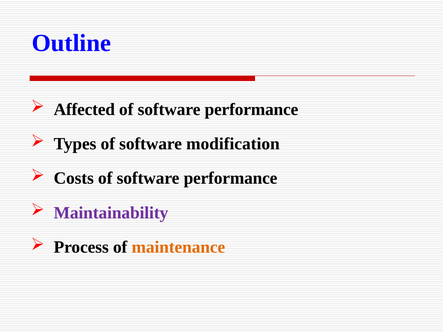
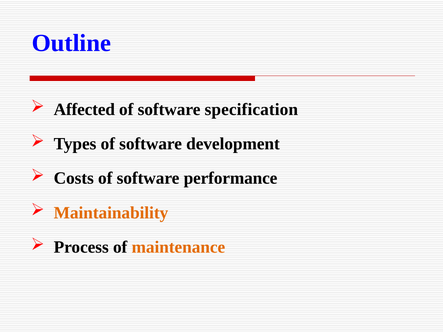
performance at (251, 109): performance -> specification
modification: modification -> development
Maintainability colour: purple -> orange
